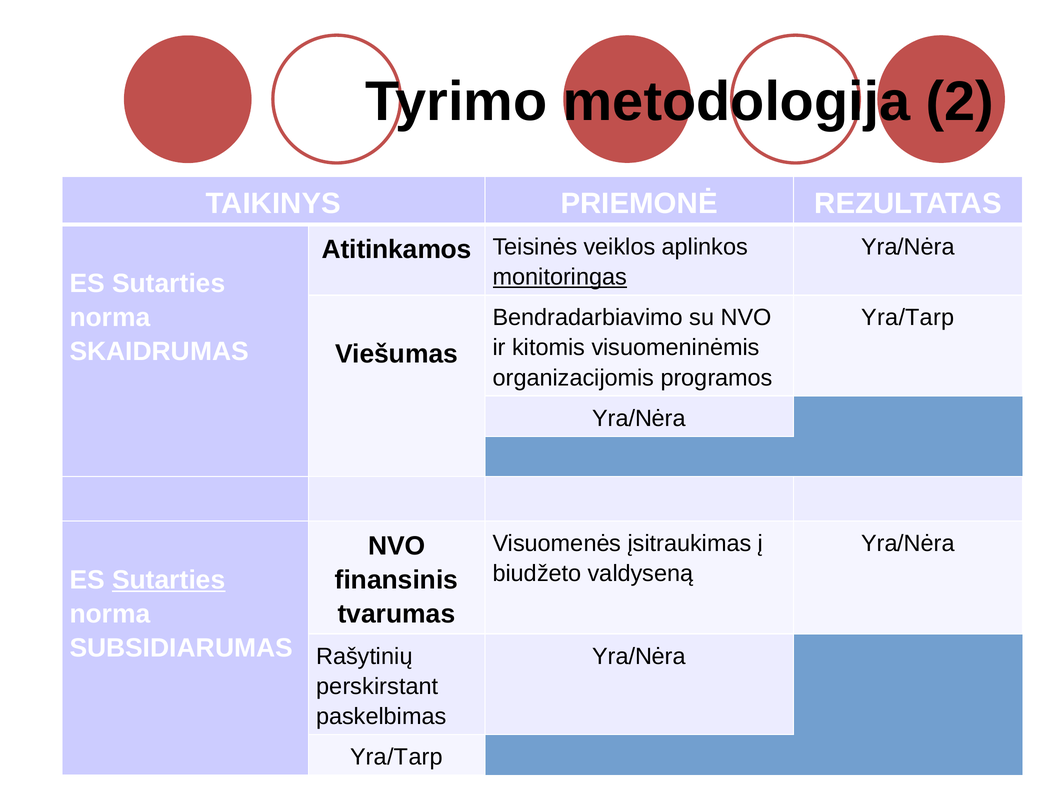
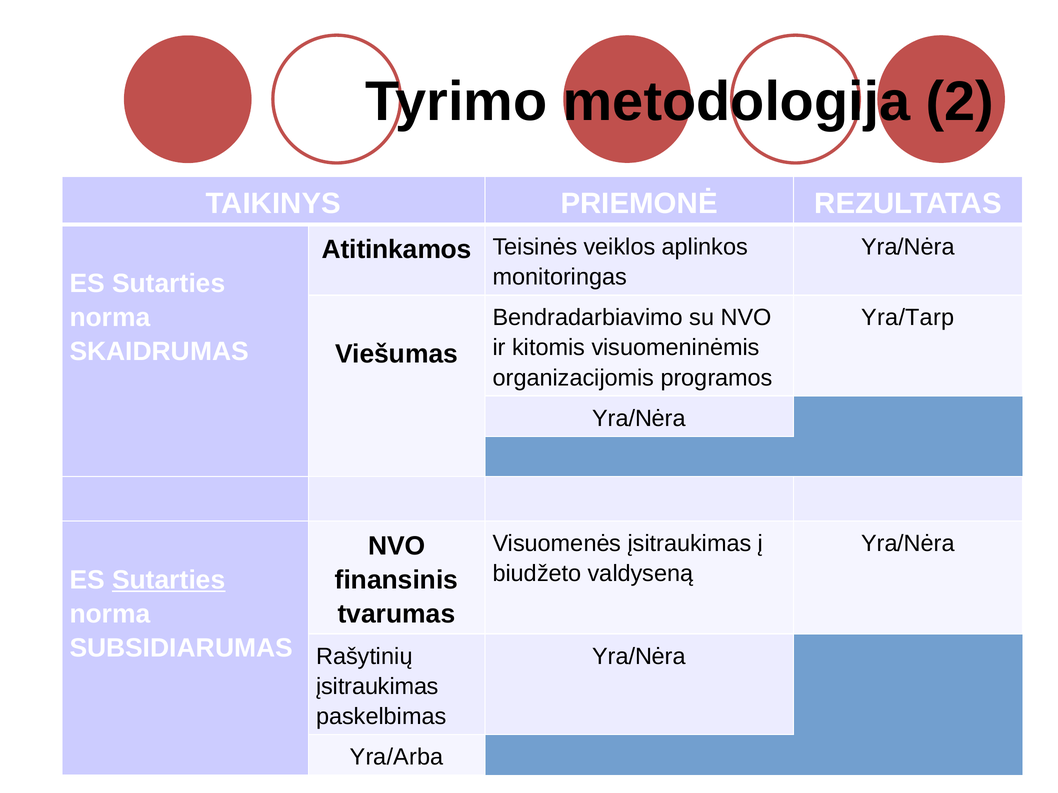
monitoringas underline: present -> none
perskirstant at (377, 687): perskirstant -> įsitraukimas
Yra/Tarp at (396, 757): Yra/Tarp -> Yra/Arba
